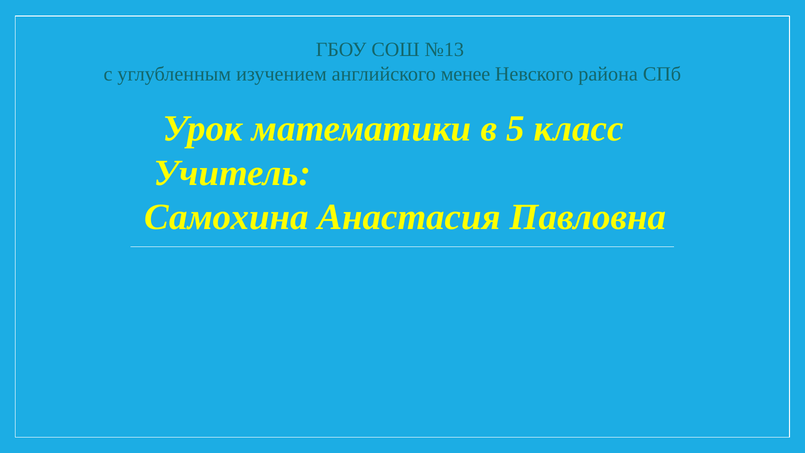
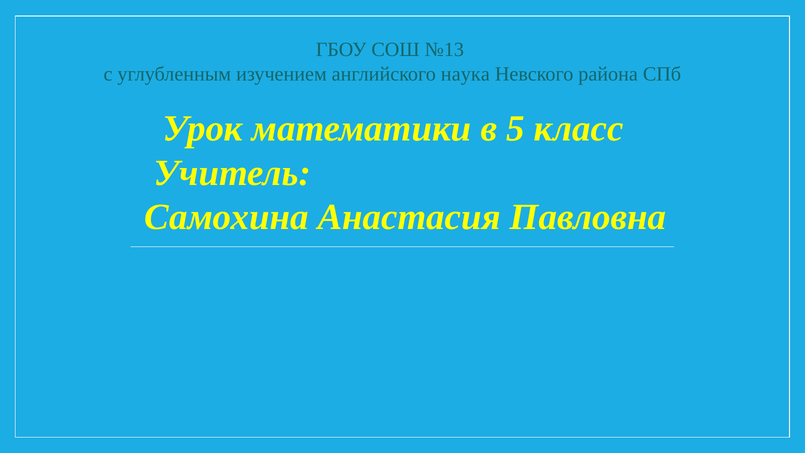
менее: менее -> наука
